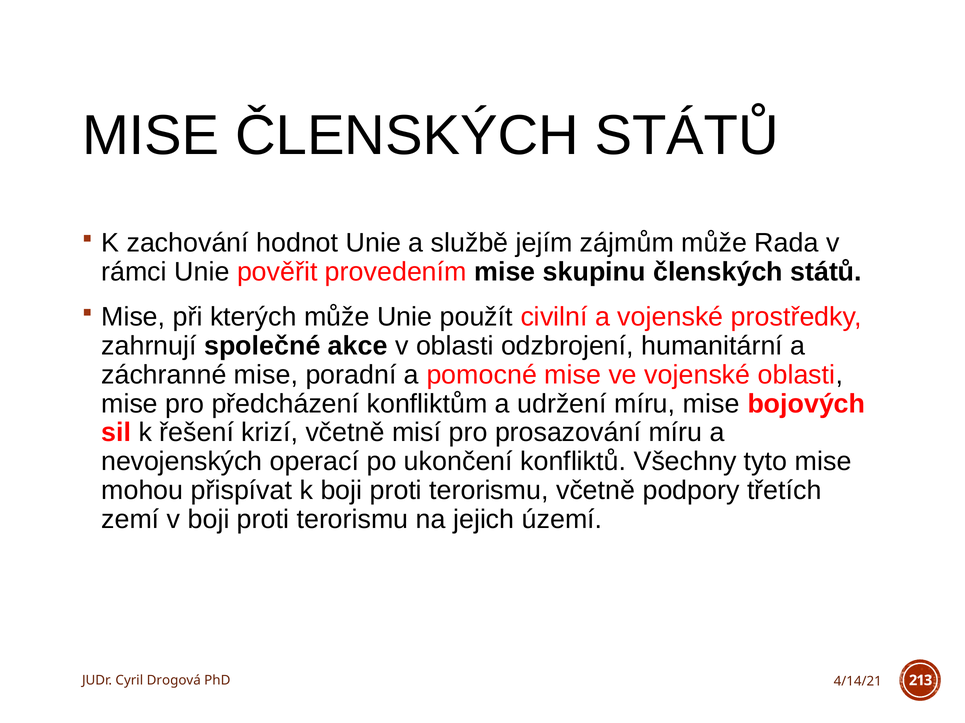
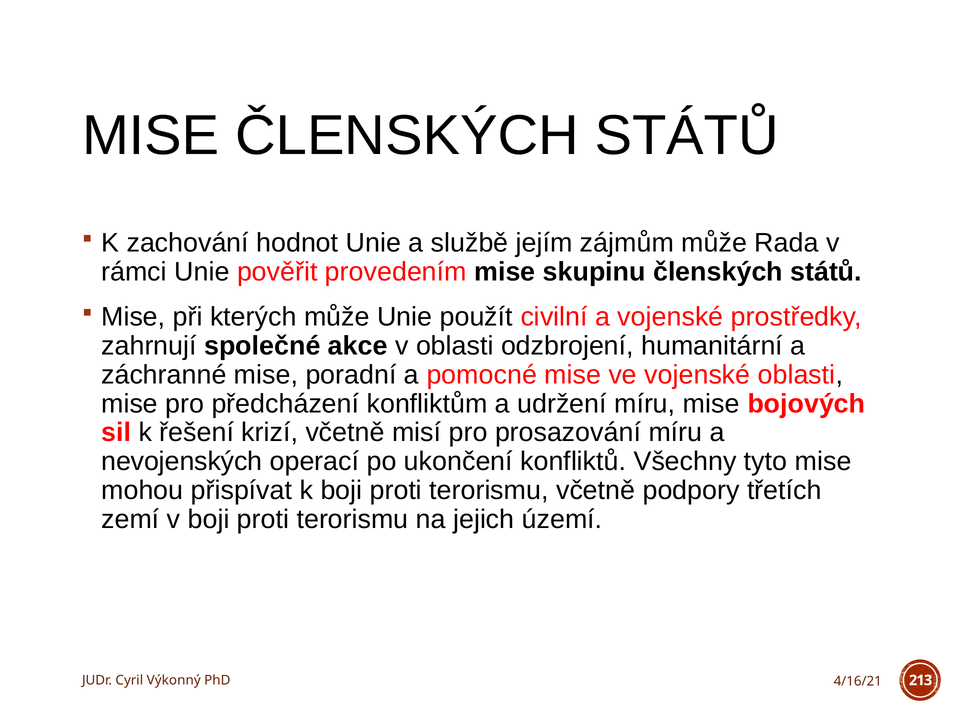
Drogová: Drogová -> Výkonný
4/14/21: 4/14/21 -> 4/16/21
